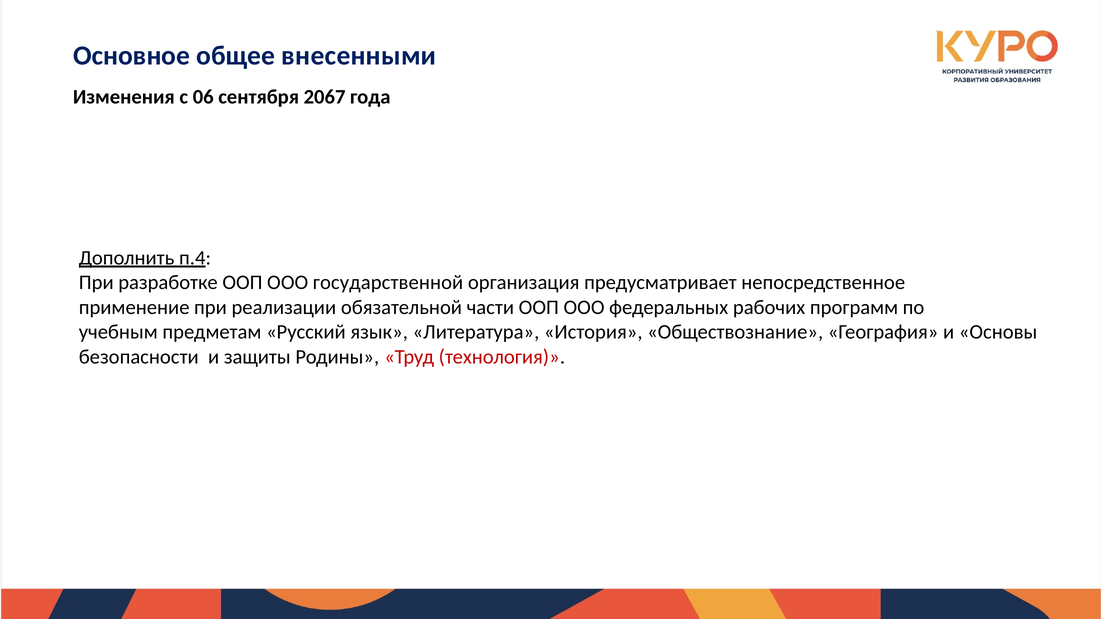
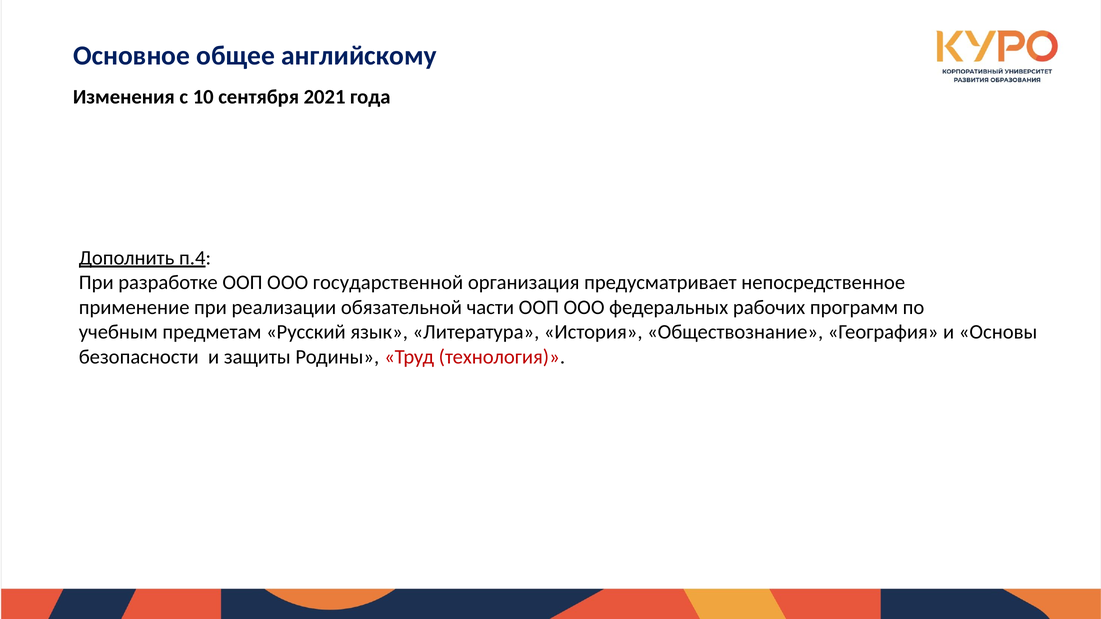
внесенными: внесенными -> английскому
06: 06 -> 10
2067: 2067 -> 2021
